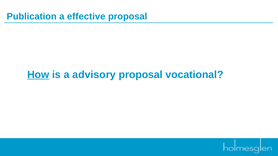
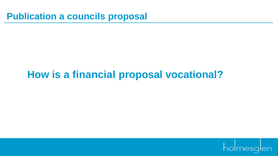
effective: effective -> councils
How underline: present -> none
advisory: advisory -> financial
